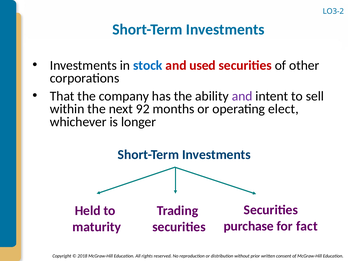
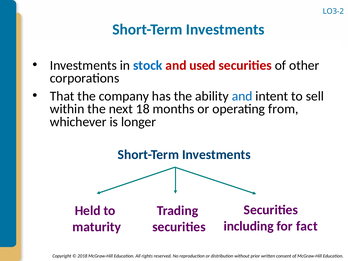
and at (242, 96) colour: purple -> blue
92: 92 -> 18
elect: elect -> from
purchase: purchase -> including
